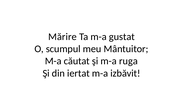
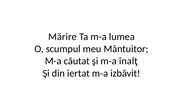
gustat: gustat -> lumea
ruga: ruga -> înalţ
